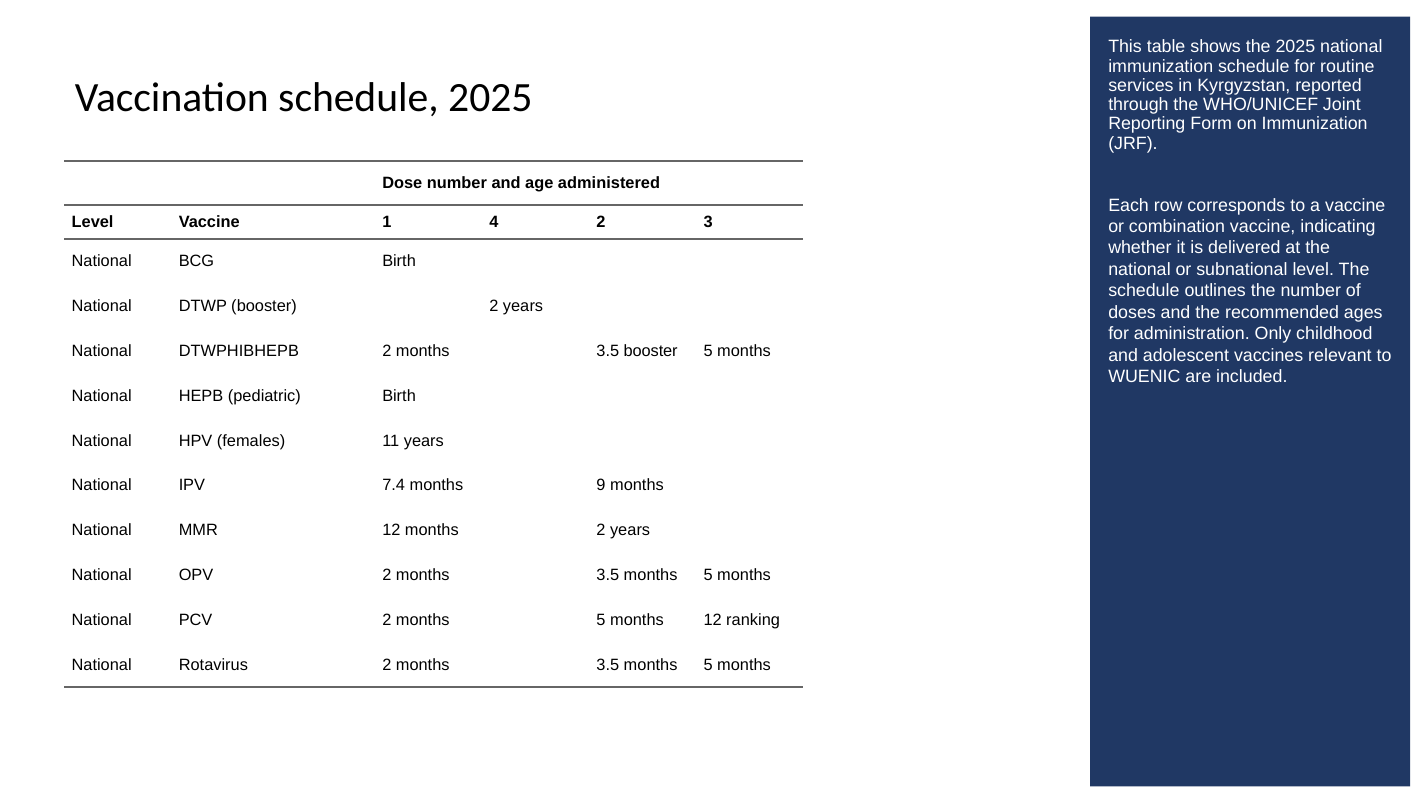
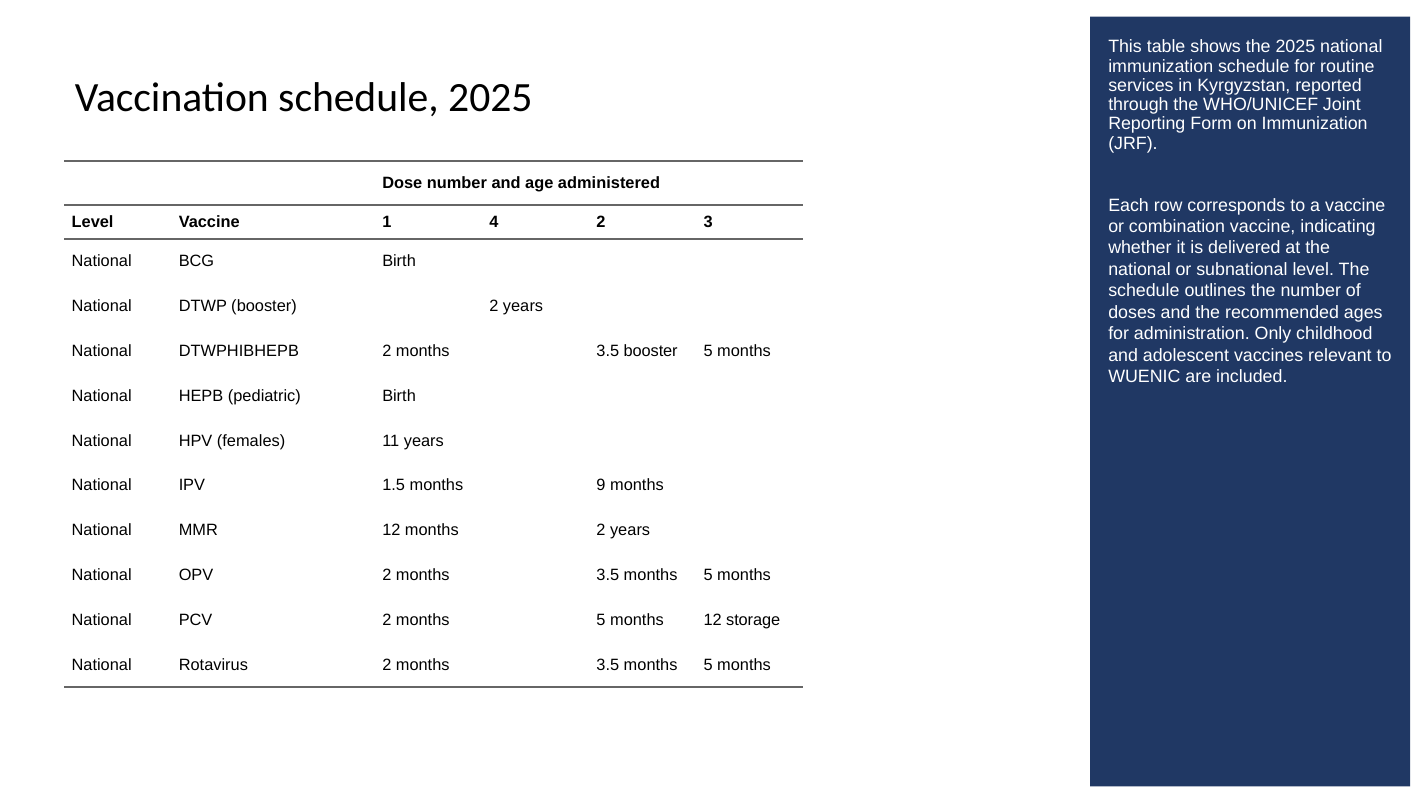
7.4: 7.4 -> 1.5
ranking: ranking -> storage
